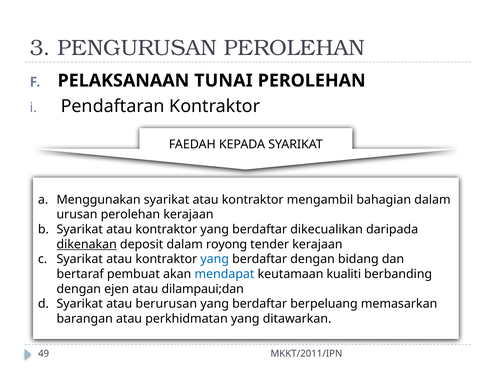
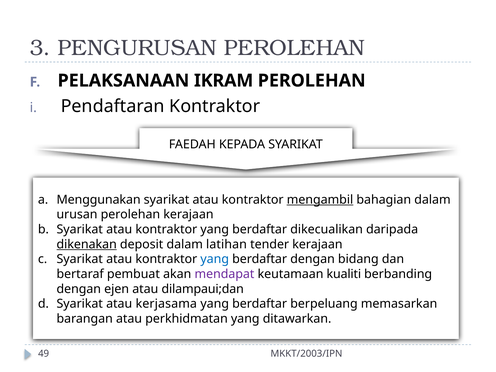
TUNAI: TUNAI -> IKRAM
mengambil underline: none -> present
royong: royong -> latihan
mendapat colour: blue -> purple
berurusan: berurusan -> kerjasama
MKKT/2011/IPN: MKKT/2011/IPN -> MKKT/2003/IPN
